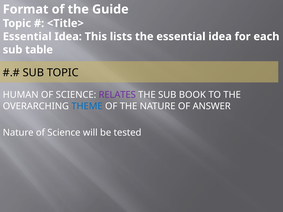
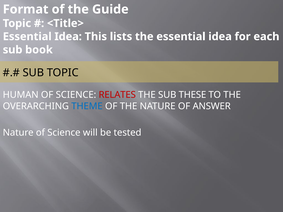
table: table -> book
RELATES colour: purple -> red
BOOK: BOOK -> THESE
